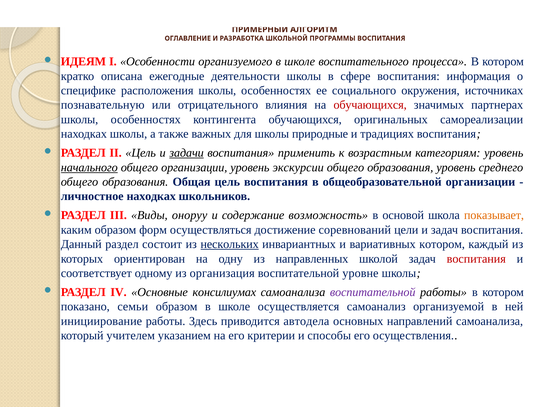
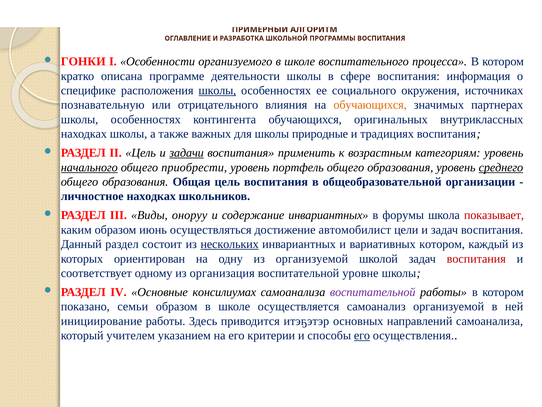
ИДЕЯМ: ИДЕЯМ -> ГОНКИ
ежегодные: ежегодные -> программе
школы at (217, 90) underline: none -> present
обучающихся at (370, 105) colour: red -> orange
самореализации: самореализации -> внутриклассных
общего организации: организации -> приобрести
экскурсии: экскурсии -> портфель
среднего underline: none -> present
содержание возможность: возможность -> инвариантных
основой: основой -> форумы
показывает colour: orange -> red
форм: форм -> июнь
соревнований: соревнований -> автомобилист
из направленных: направленных -> организуемой
автодела: автодела -> итэҕэтэр
его at (362, 335) underline: none -> present
